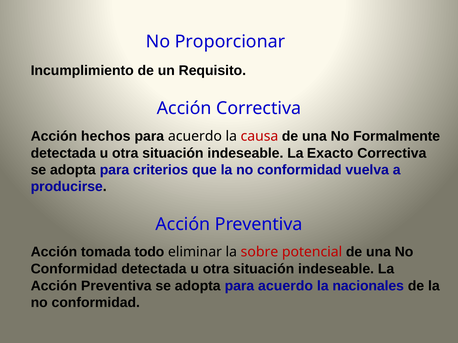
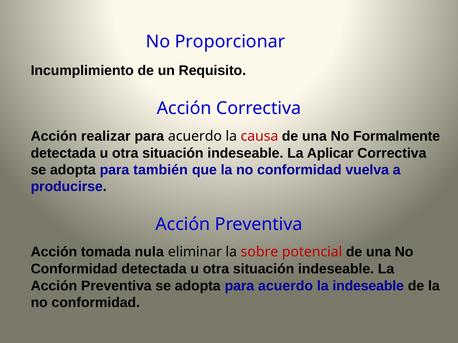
hechos: hechos -> realizar
Exacto: Exacto -> Aplicar
criterios: criterios -> también
todo: todo -> nula
la nacionales: nacionales -> indeseable
